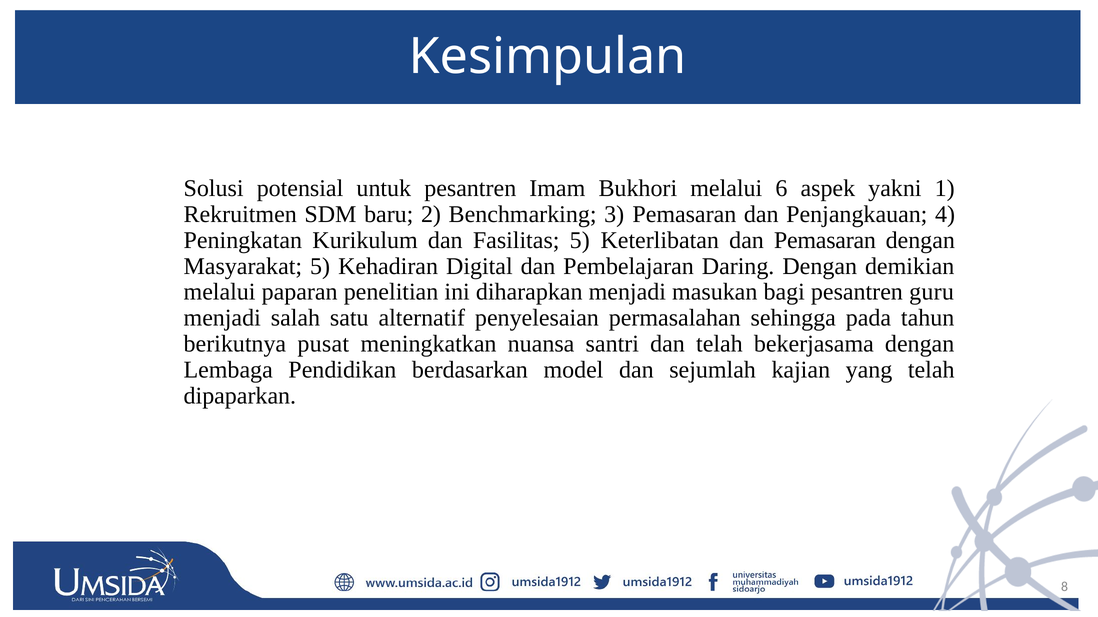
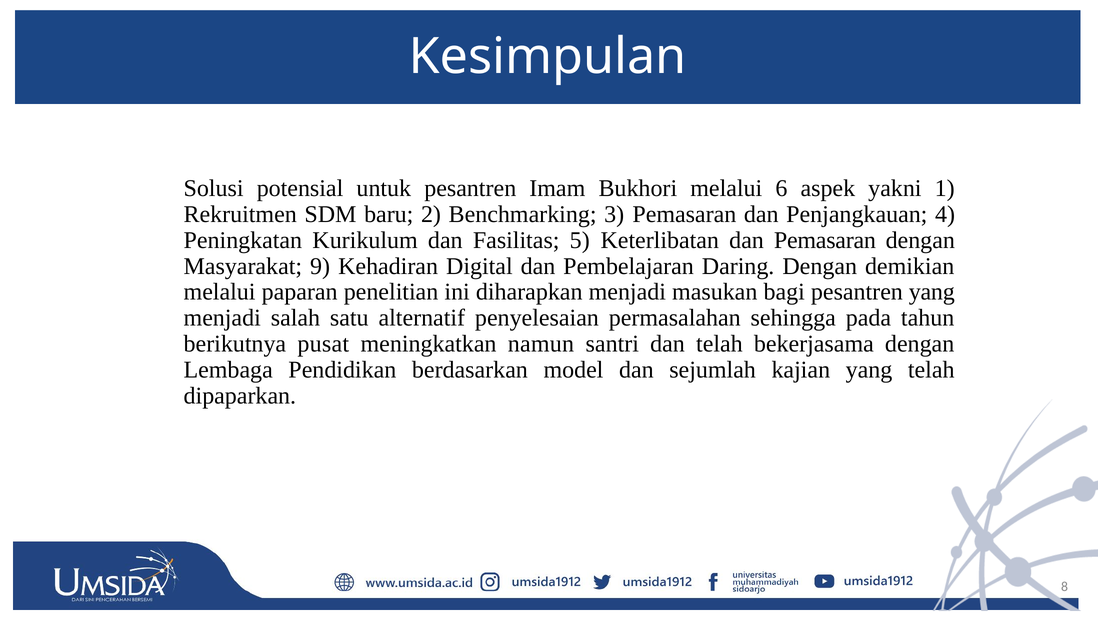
Masyarakat 5: 5 -> 9
pesantren guru: guru -> yang
nuansa: nuansa -> namun
